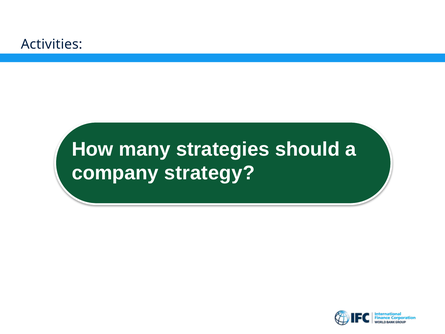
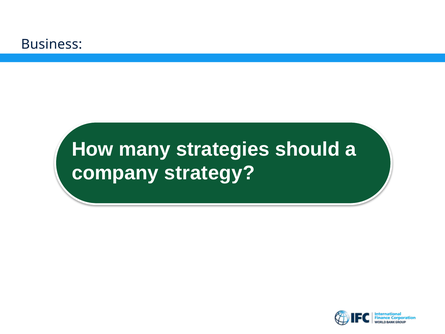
Activities: Activities -> Business
